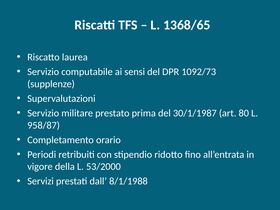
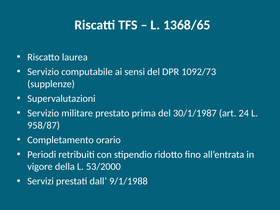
80: 80 -> 24
8/1/1988: 8/1/1988 -> 9/1/1988
